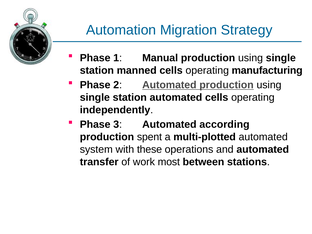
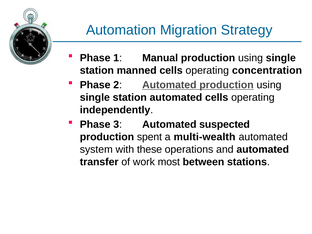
manufacturing: manufacturing -> concentration
according: according -> suspected
multi-plotted: multi-plotted -> multi-wealth
